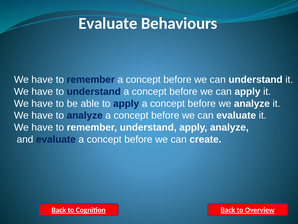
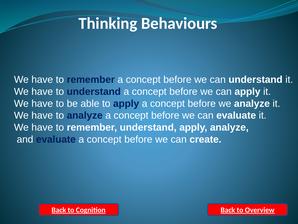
Evaluate at (108, 23): Evaluate -> Thinking
